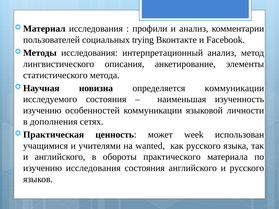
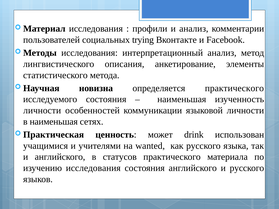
определяется коммуникации: коммуникации -> практического
изучению at (42, 111): изучению -> личности
в дополнения: дополнения -> наименьшая
week: week -> drink
обороты: обороты -> статусов
